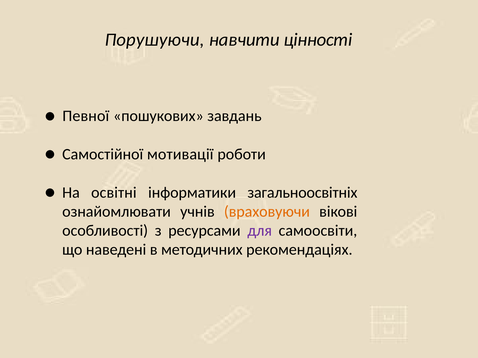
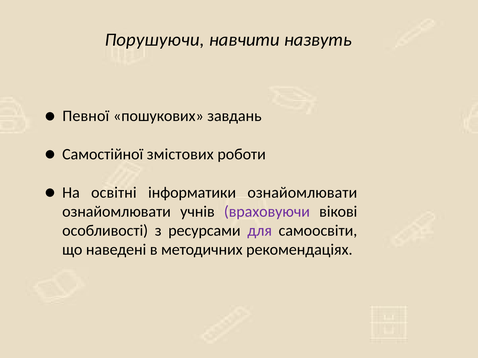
цінності: цінності -> назвуть
мотивації: мотивації -> змістових
інформатики загальноосвітніх: загальноосвітніх -> ознайомлювати
враховуючи colour: orange -> purple
